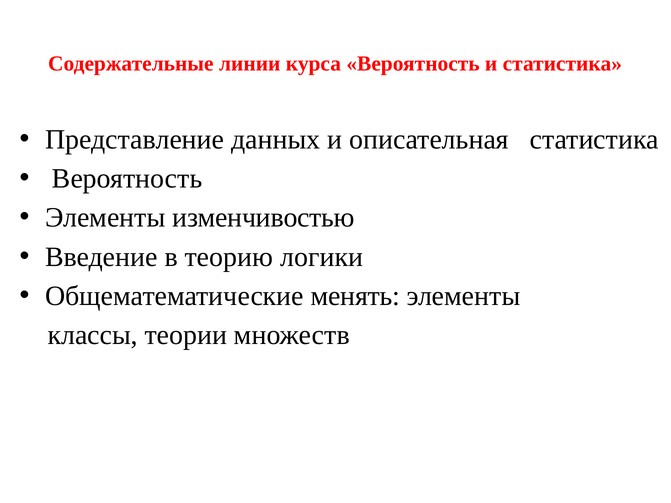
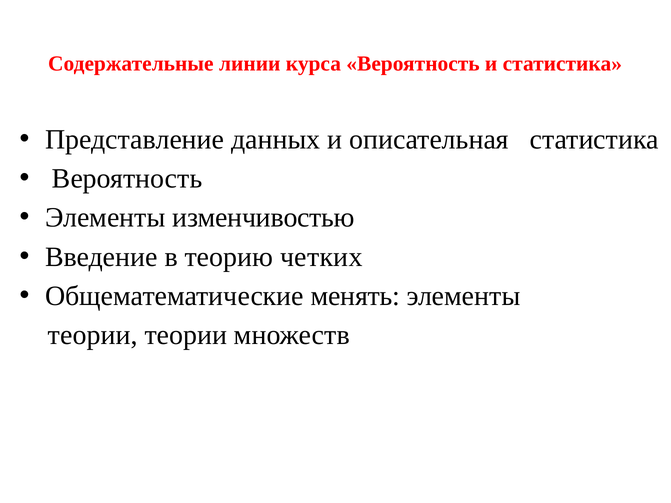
логики: логики -> четких
классы at (93, 335): классы -> теории
